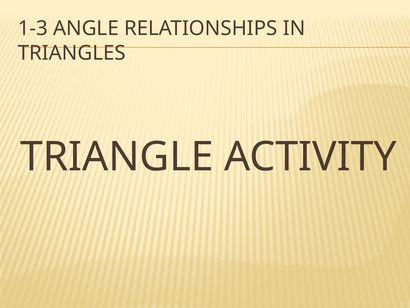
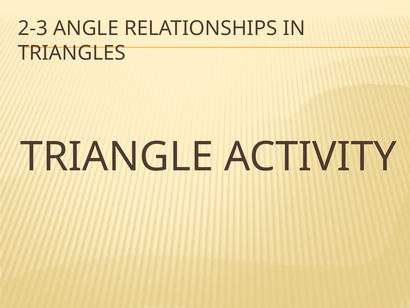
1-3: 1-3 -> 2-3
